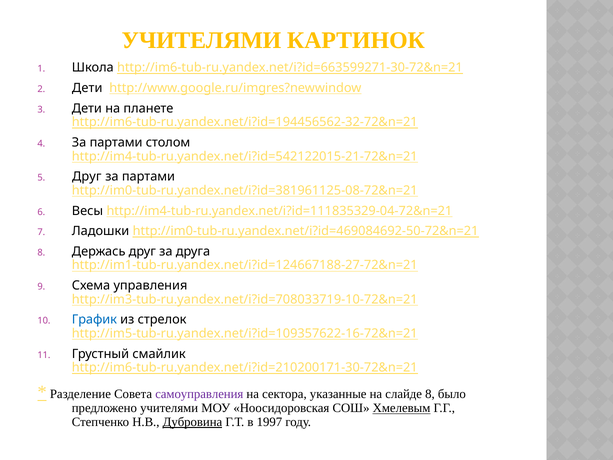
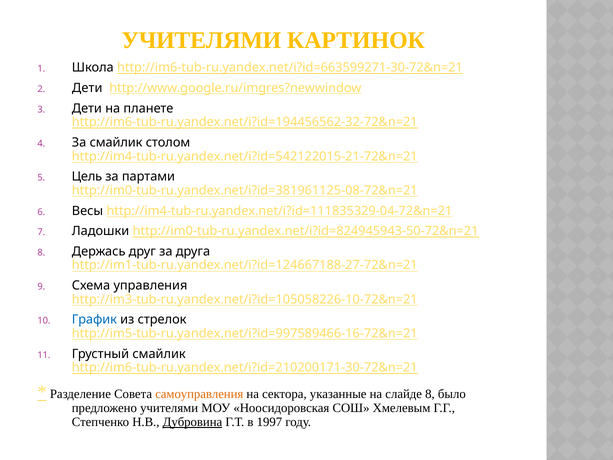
партами at (116, 142): партами -> смайлик
Друг at (87, 177): Друг -> Цель
http://im0-tub-ru.yandex.net/i?id=469084692-50-72&n=21: http://im0-tub-ru.yandex.net/i?id=469084692-50-72&n=21 -> http://im0-tub-ru.yandex.net/i?id=824945943-50-72&n=21
http://im3-tub-ru.yandex.net/i?id=708033719-10-72&n=21: http://im3-tub-ru.yandex.net/i?id=708033719-10-72&n=21 -> http://im3-tub-ru.yandex.net/i?id=105058226-10-72&n=21
http://im5-tub-ru.yandex.net/i?id=109357622-16-72&n=21: http://im5-tub-ru.yandex.net/i?id=109357622-16-72&n=21 -> http://im5-tub-ru.yandex.net/i?id=997589466-16-72&n=21
самоуправления colour: purple -> orange
Хмелевым underline: present -> none
